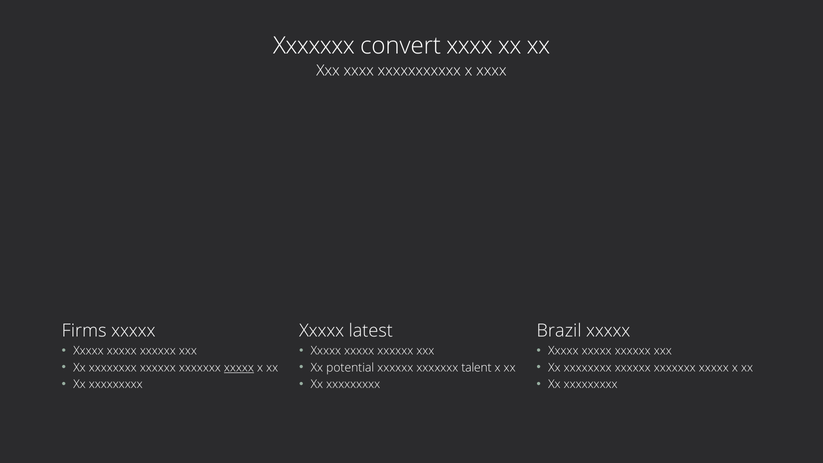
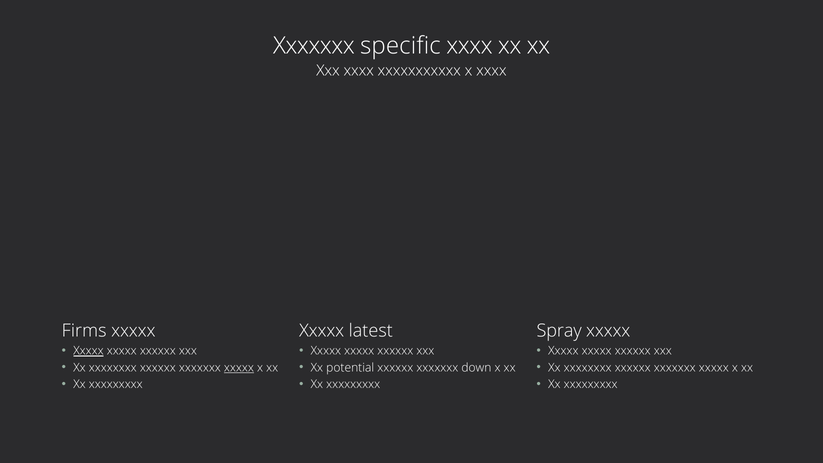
convert: convert -> specific
Brazil: Brazil -> Spray
Xxxxx at (88, 351) underline: none -> present
talent: talent -> down
